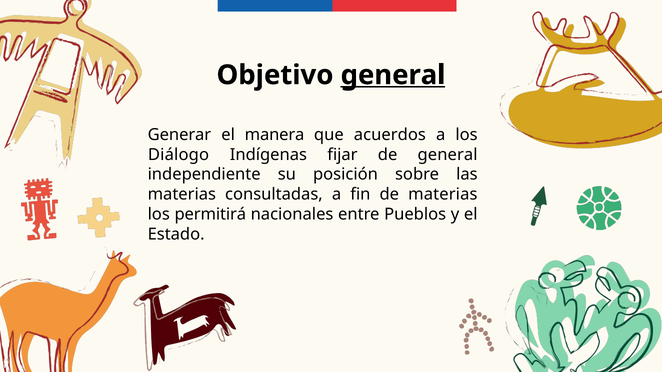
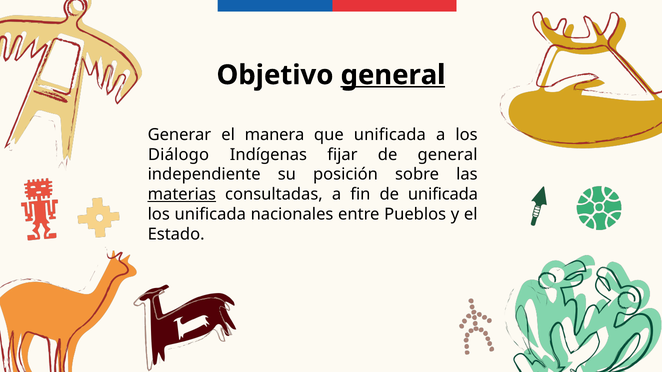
que acuerdos: acuerdos -> unificada
materias at (182, 195) underline: none -> present
de materias: materias -> unificada
los permitirá: permitirá -> unificada
